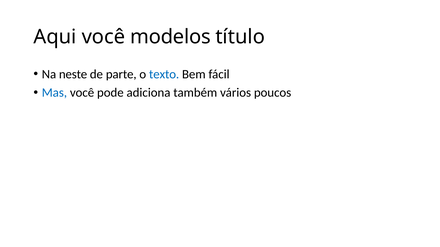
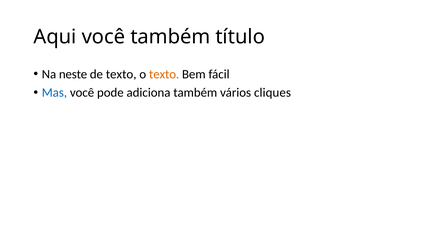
você modelos: modelos -> também
de parte: parte -> texto
texto at (164, 74) colour: blue -> orange
poucos: poucos -> cliques
